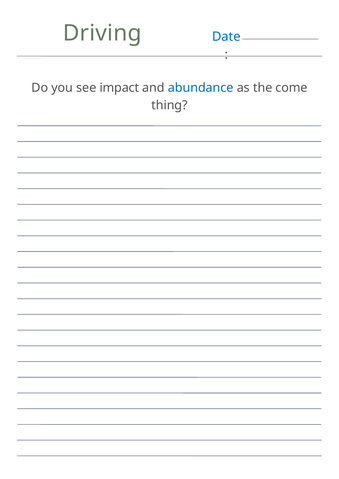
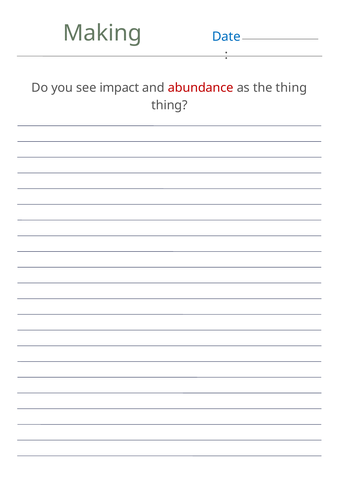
Driving: Driving -> Making
abundance colour: blue -> red
the come: come -> thing
